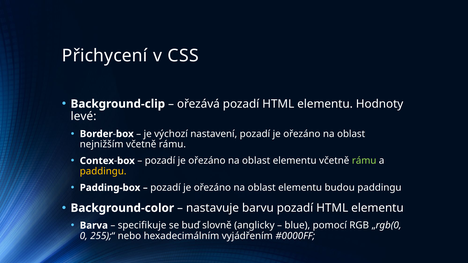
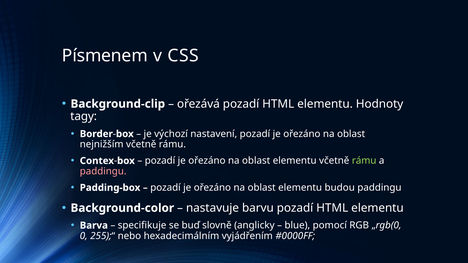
Přichycení: Přichycení -> Písmenem
levé: levé -> tagy
paddingu at (103, 171) colour: yellow -> pink
